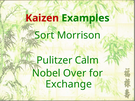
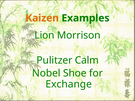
Kaizen colour: red -> orange
Sort: Sort -> Lion
Over: Over -> Shoe
